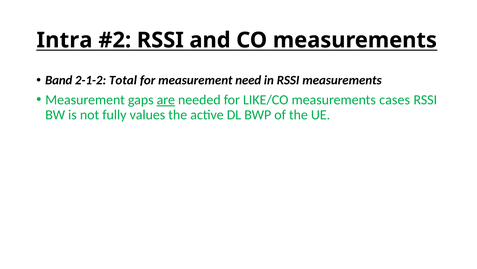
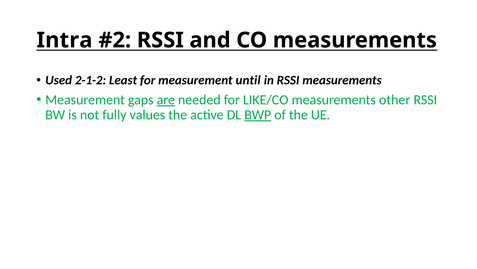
Band: Band -> Used
Total: Total -> Least
need: need -> until
cases: cases -> other
BWP underline: none -> present
